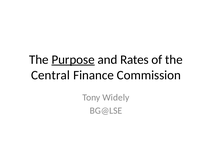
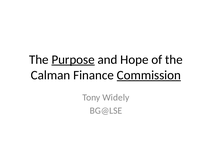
Rates: Rates -> Hope
Central: Central -> Calman
Commission underline: none -> present
